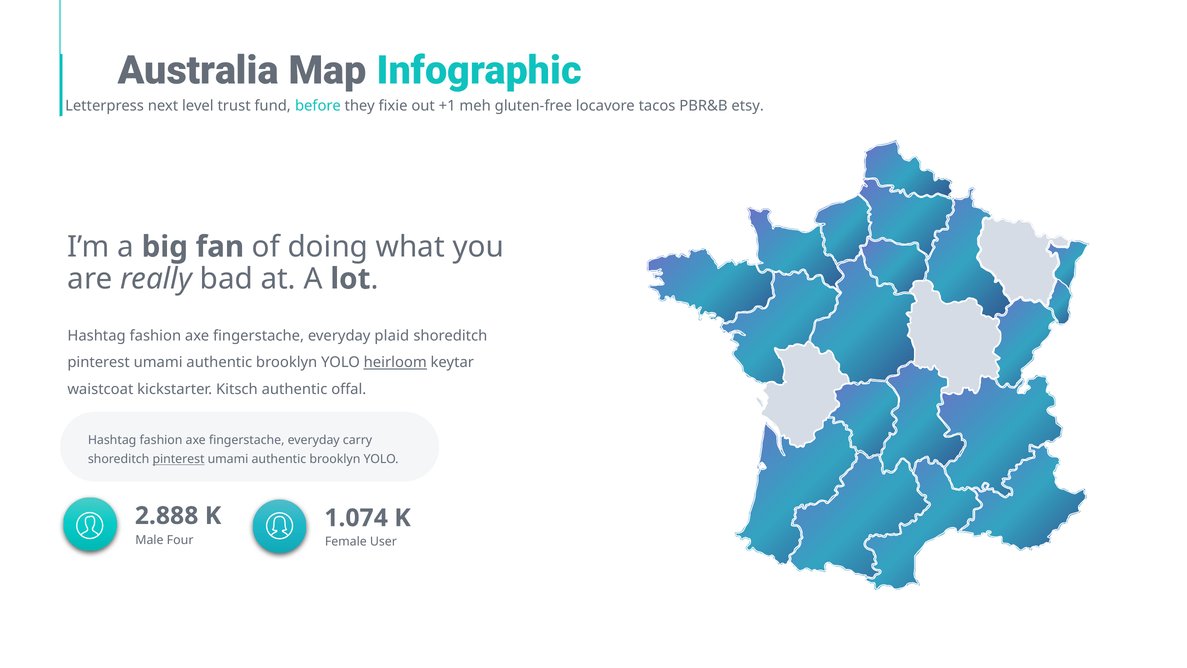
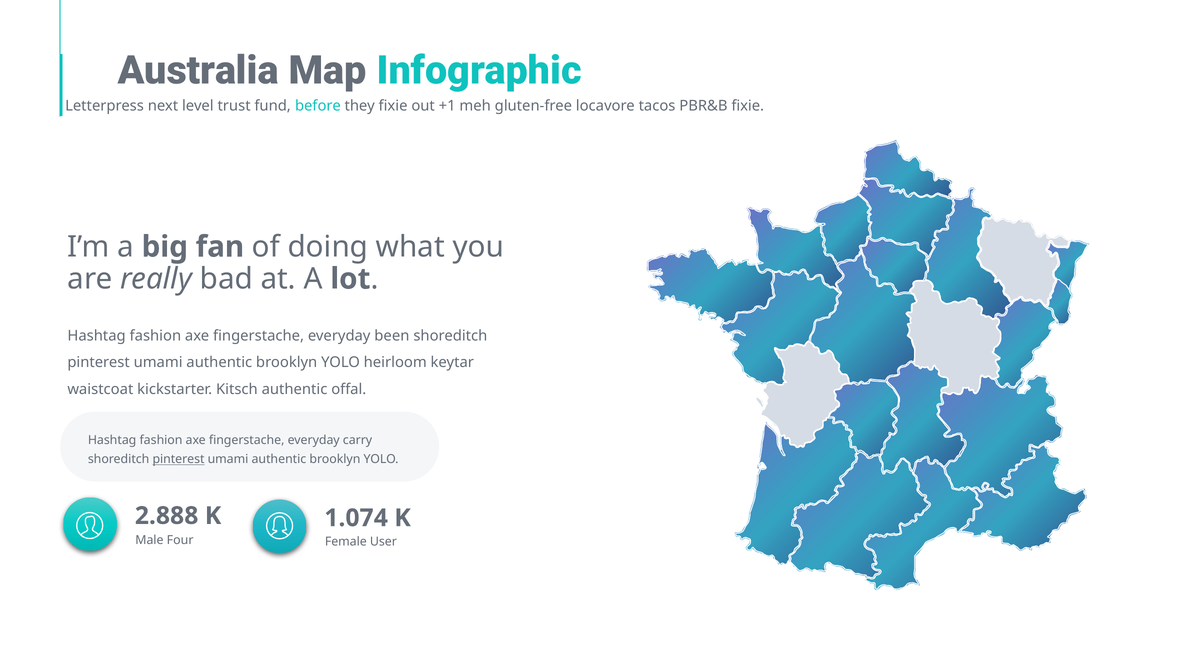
PBR&B etsy: etsy -> fixie
plaid: plaid -> been
heirloom underline: present -> none
